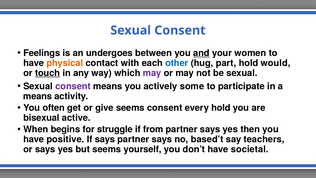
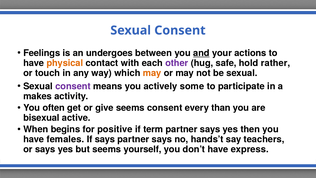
women: women -> actions
other colour: blue -> purple
part: part -> safe
would: would -> rather
touch underline: present -> none
may at (152, 73) colour: purple -> orange
means at (38, 96): means -> makes
every hold: hold -> than
struggle: struggle -> positive
from: from -> term
positive: positive -> females
based’t: based’t -> hands’t
societal: societal -> express
